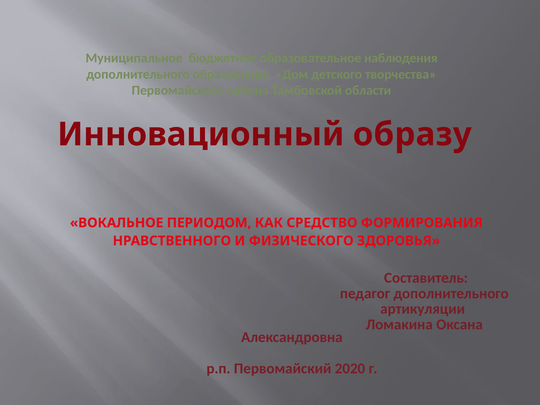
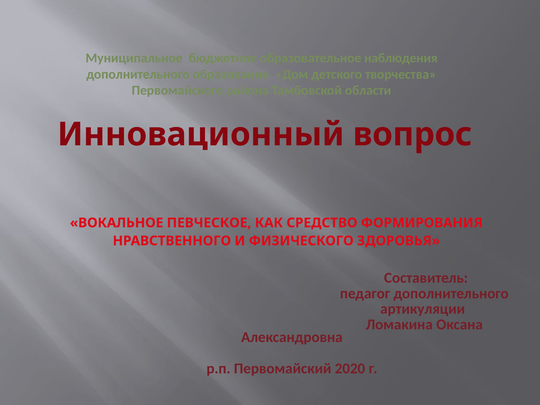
образу: образу -> вопрос
ПЕРИОДОМ: ПЕРИОДОМ -> ПЕВЧЕСКОЕ
